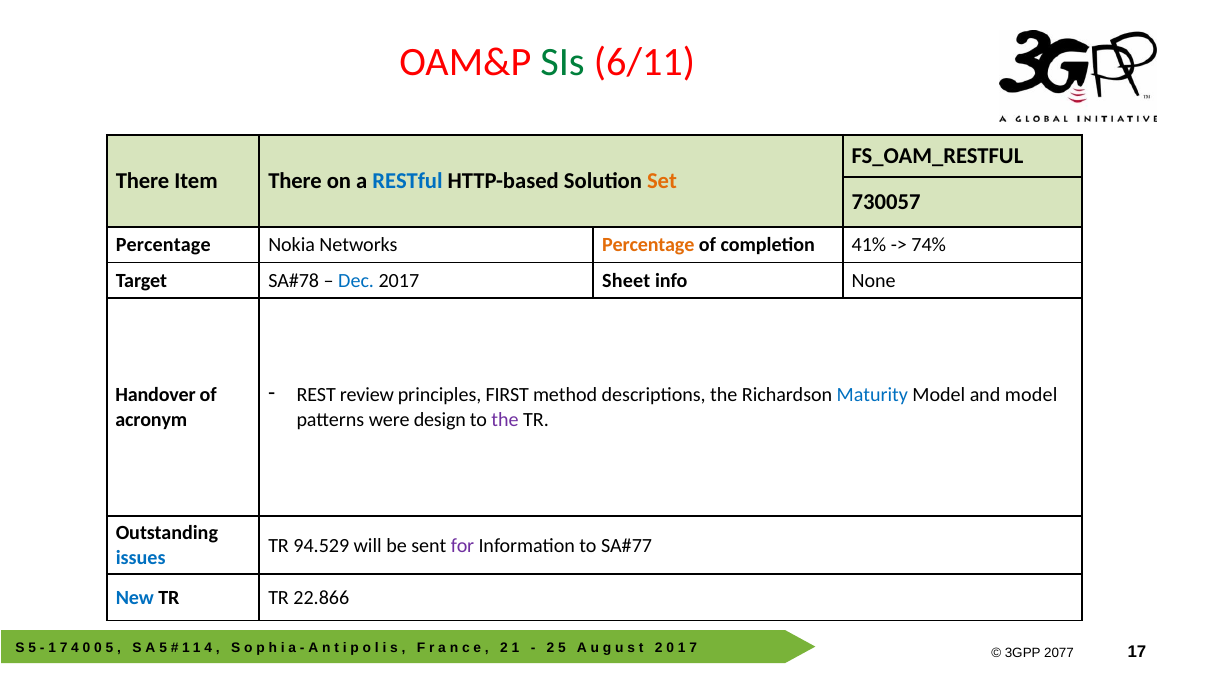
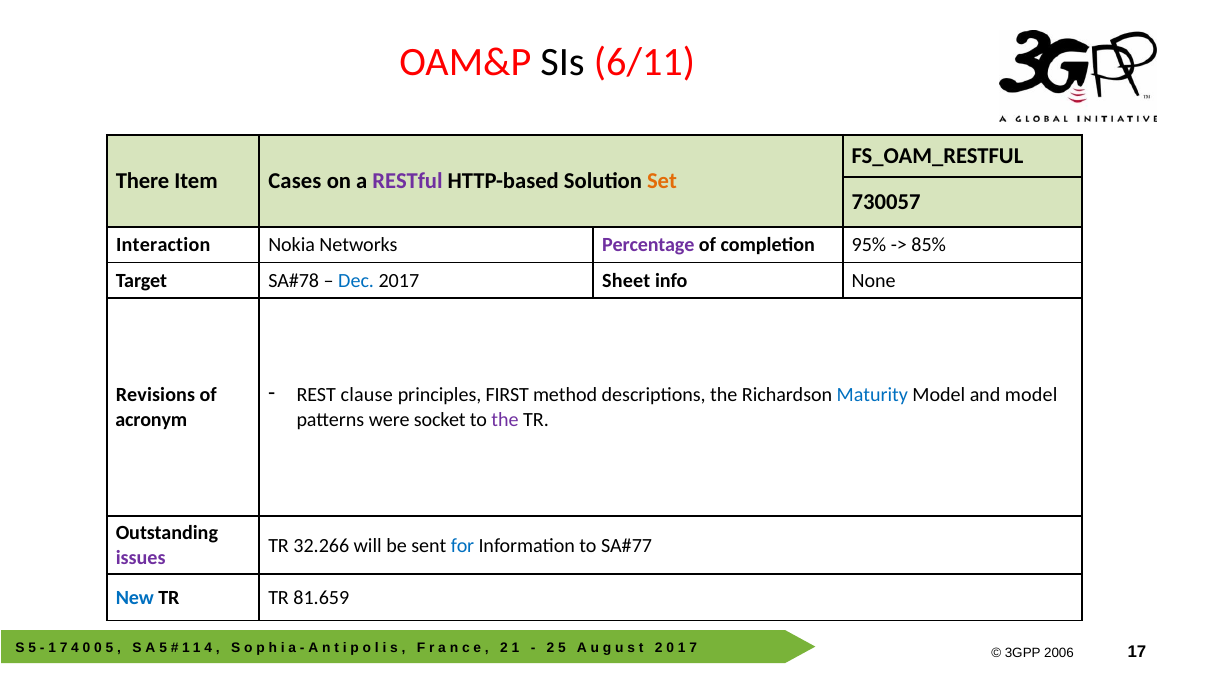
SIs colour: green -> black
Item There: There -> Cases
RESTful colour: blue -> purple
Percentage at (163, 245): Percentage -> Interaction
Percentage at (648, 245) colour: orange -> purple
41%: 41% -> 95%
74%: 74% -> 85%
review: review -> clause
Handover: Handover -> Revisions
design: design -> socket
94.529: 94.529 -> 32.266
for colour: purple -> blue
issues colour: blue -> purple
22.866: 22.866 -> 81.659
2077: 2077 -> 2006
